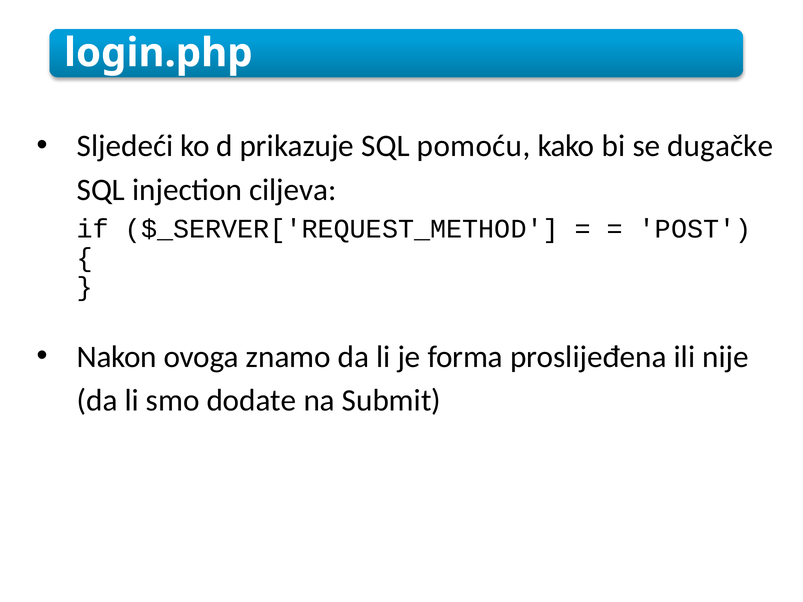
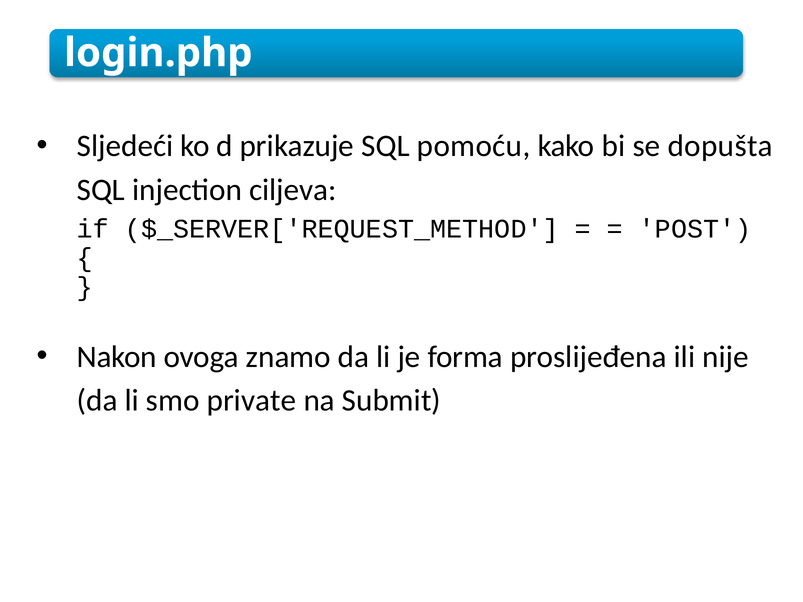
dugačke: dugačke -> dopušta
dodate: dodate -> private
